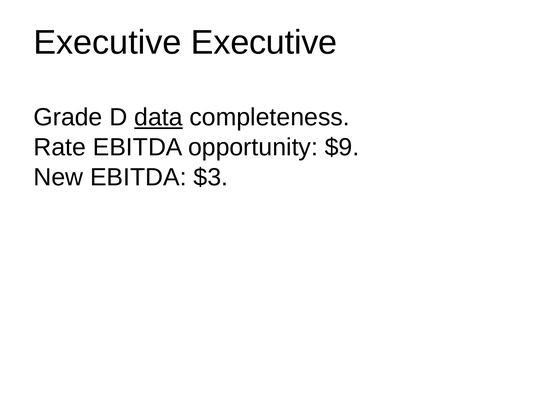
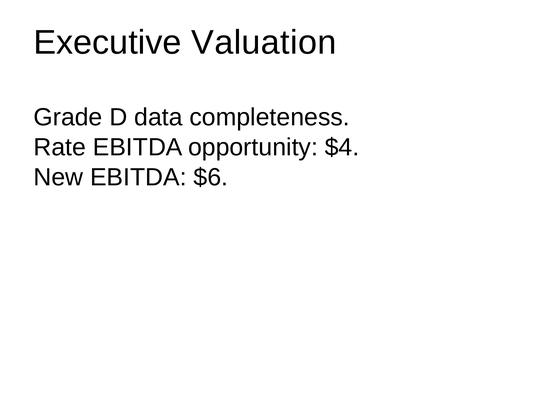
Executive Executive: Executive -> Valuation
data underline: present -> none
$9: $9 -> $4
$3: $3 -> $6
